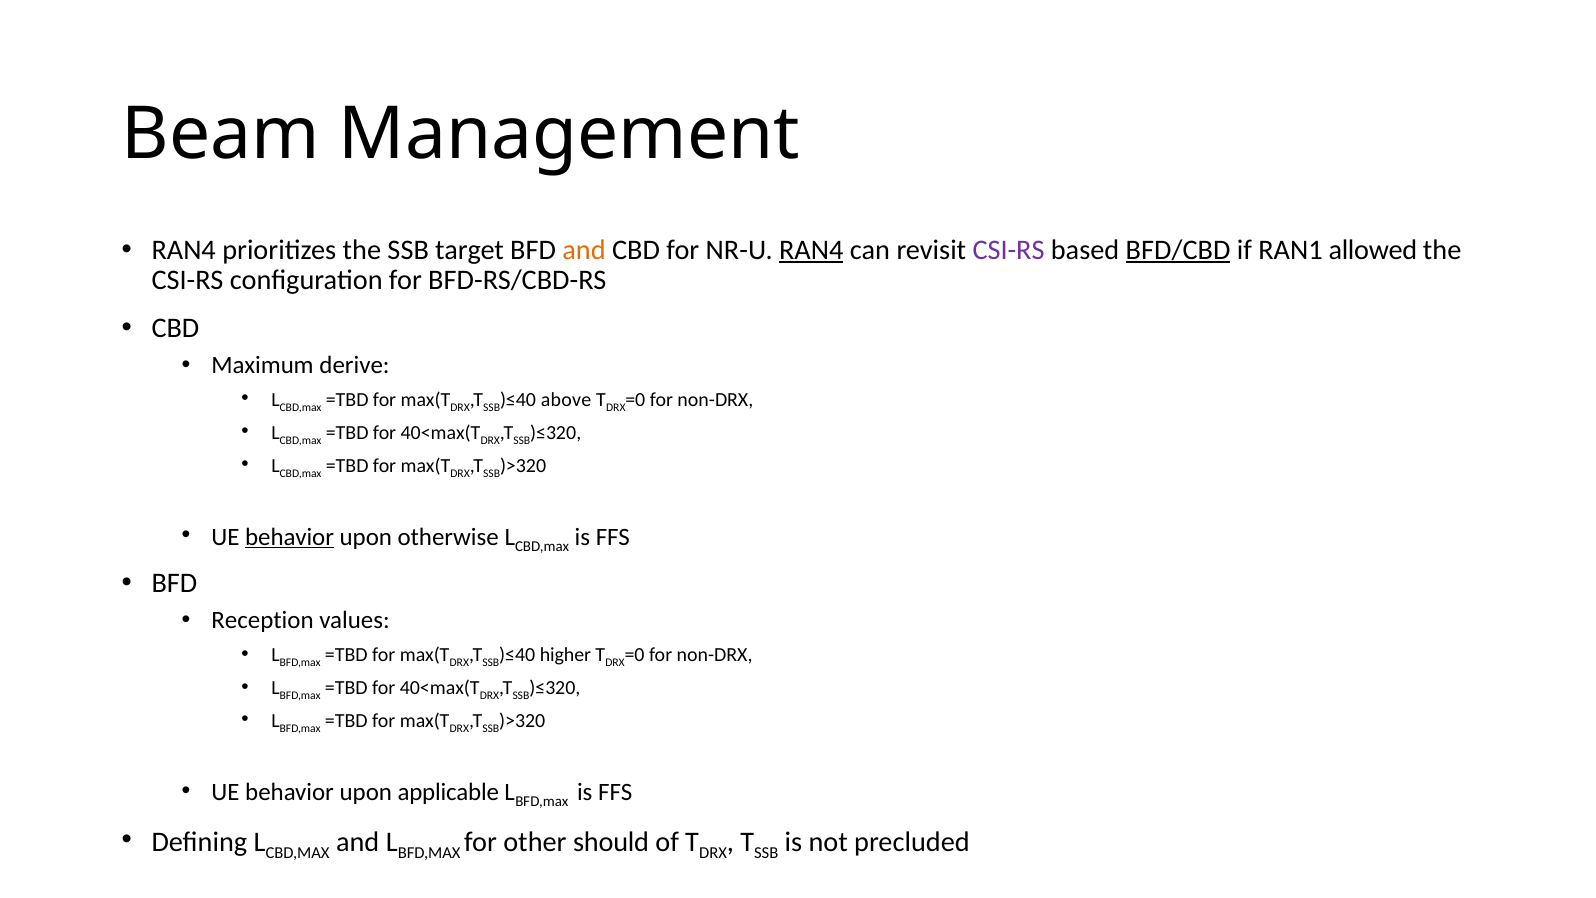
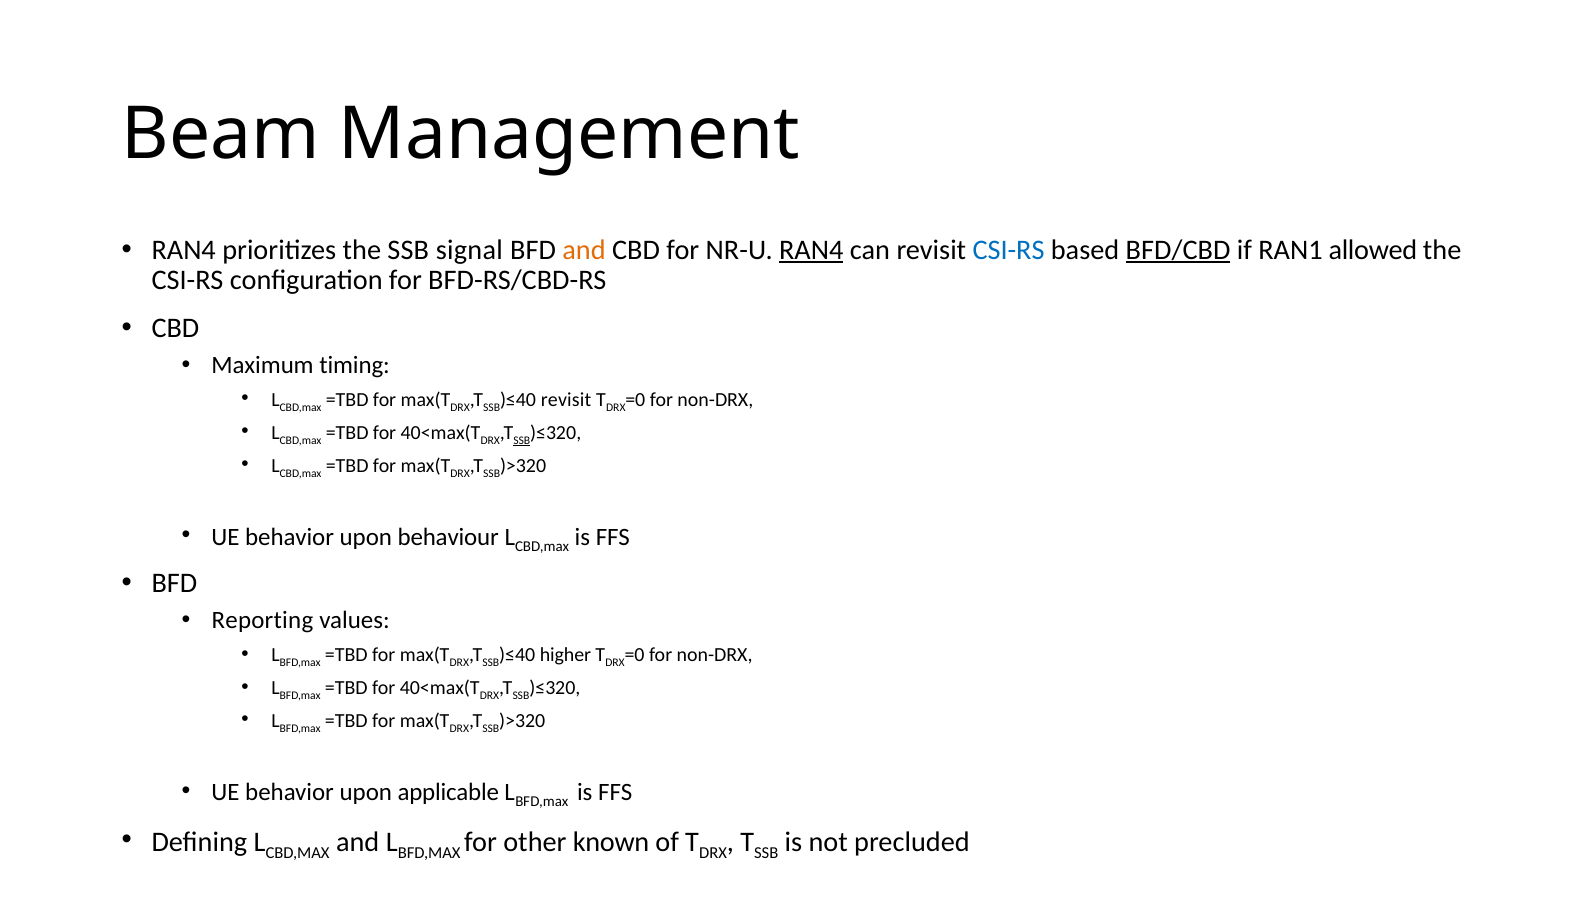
target: target -> signal
CSI-RS at (1009, 250) colour: purple -> blue
derive: derive -> timing
above at (566, 400): above -> revisit
SSB at (522, 440) underline: none -> present
behavior at (290, 537) underline: present -> none
otherwise: otherwise -> behaviour
Reception: Reception -> Reporting
should: should -> known
